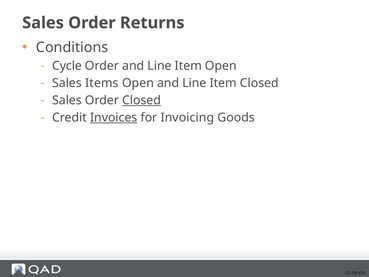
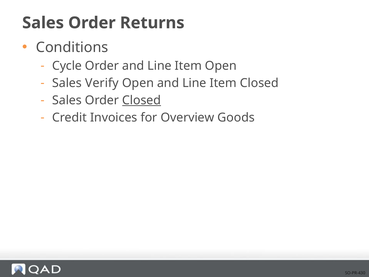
Items: Items -> Verify
Invoices underline: present -> none
Invoicing: Invoicing -> Overview
